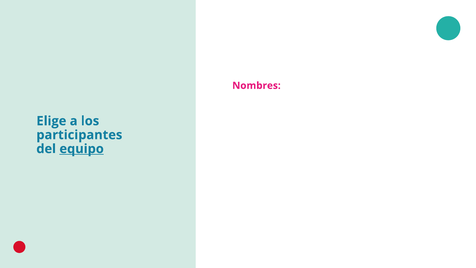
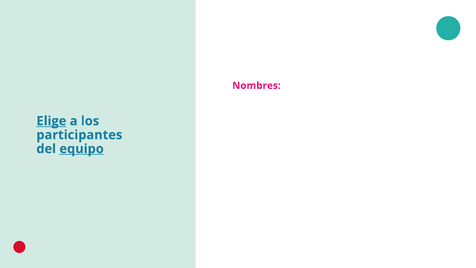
Elige underline: none -> present
